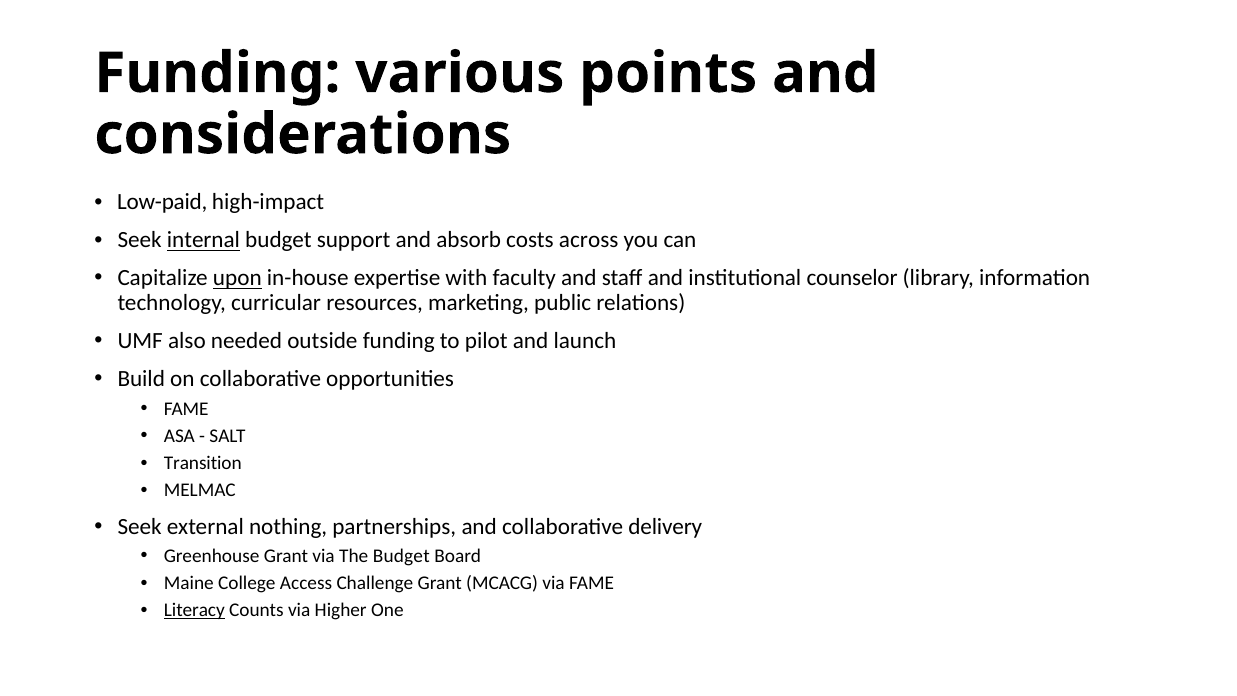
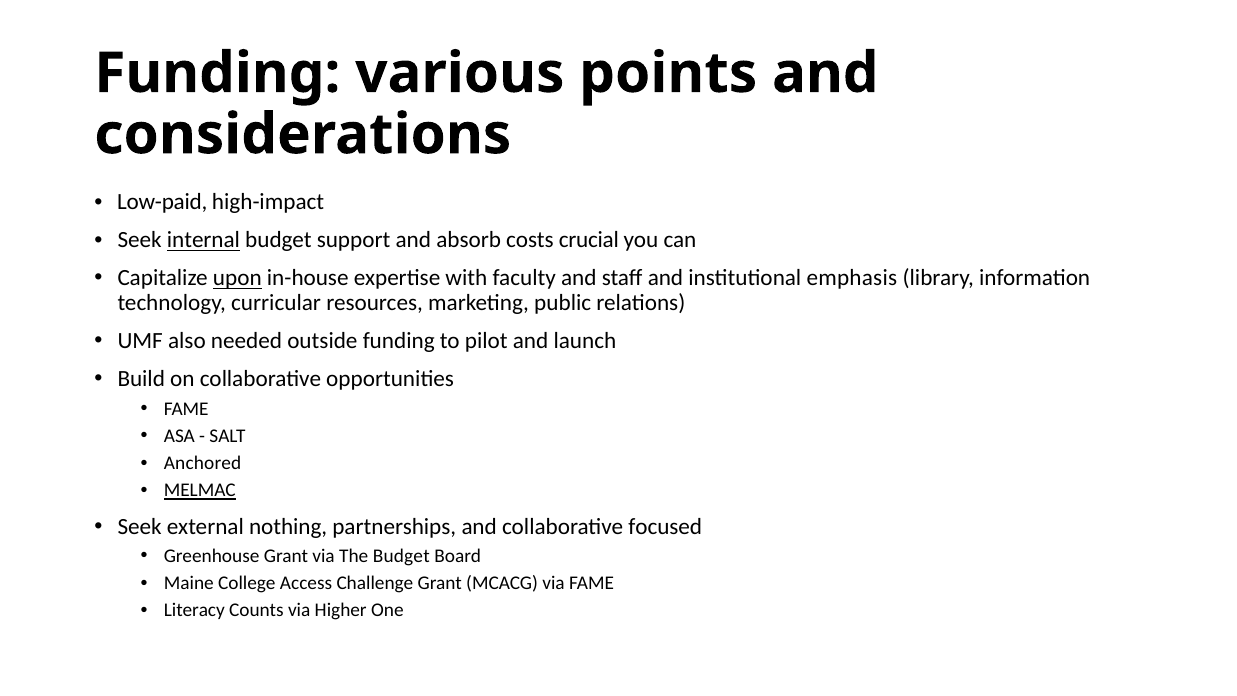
across: across -> crucial
counselor: counselor -> emphasis
Transition: Transition -> Anchored
MELMAC underline: none -> present
delivery: delivery -> focused
Literacy underline: present -> none
